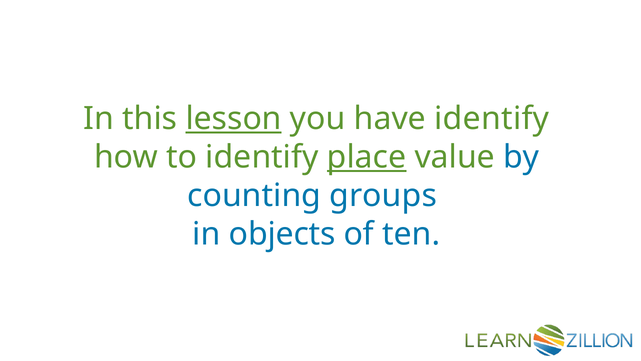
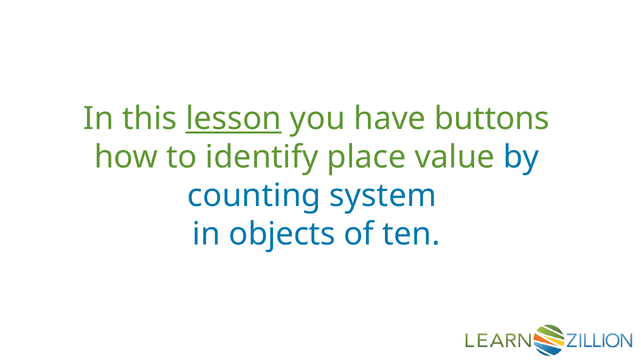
have identify: identify -> buttons
place underline: present -> none
groups: groups -> system
